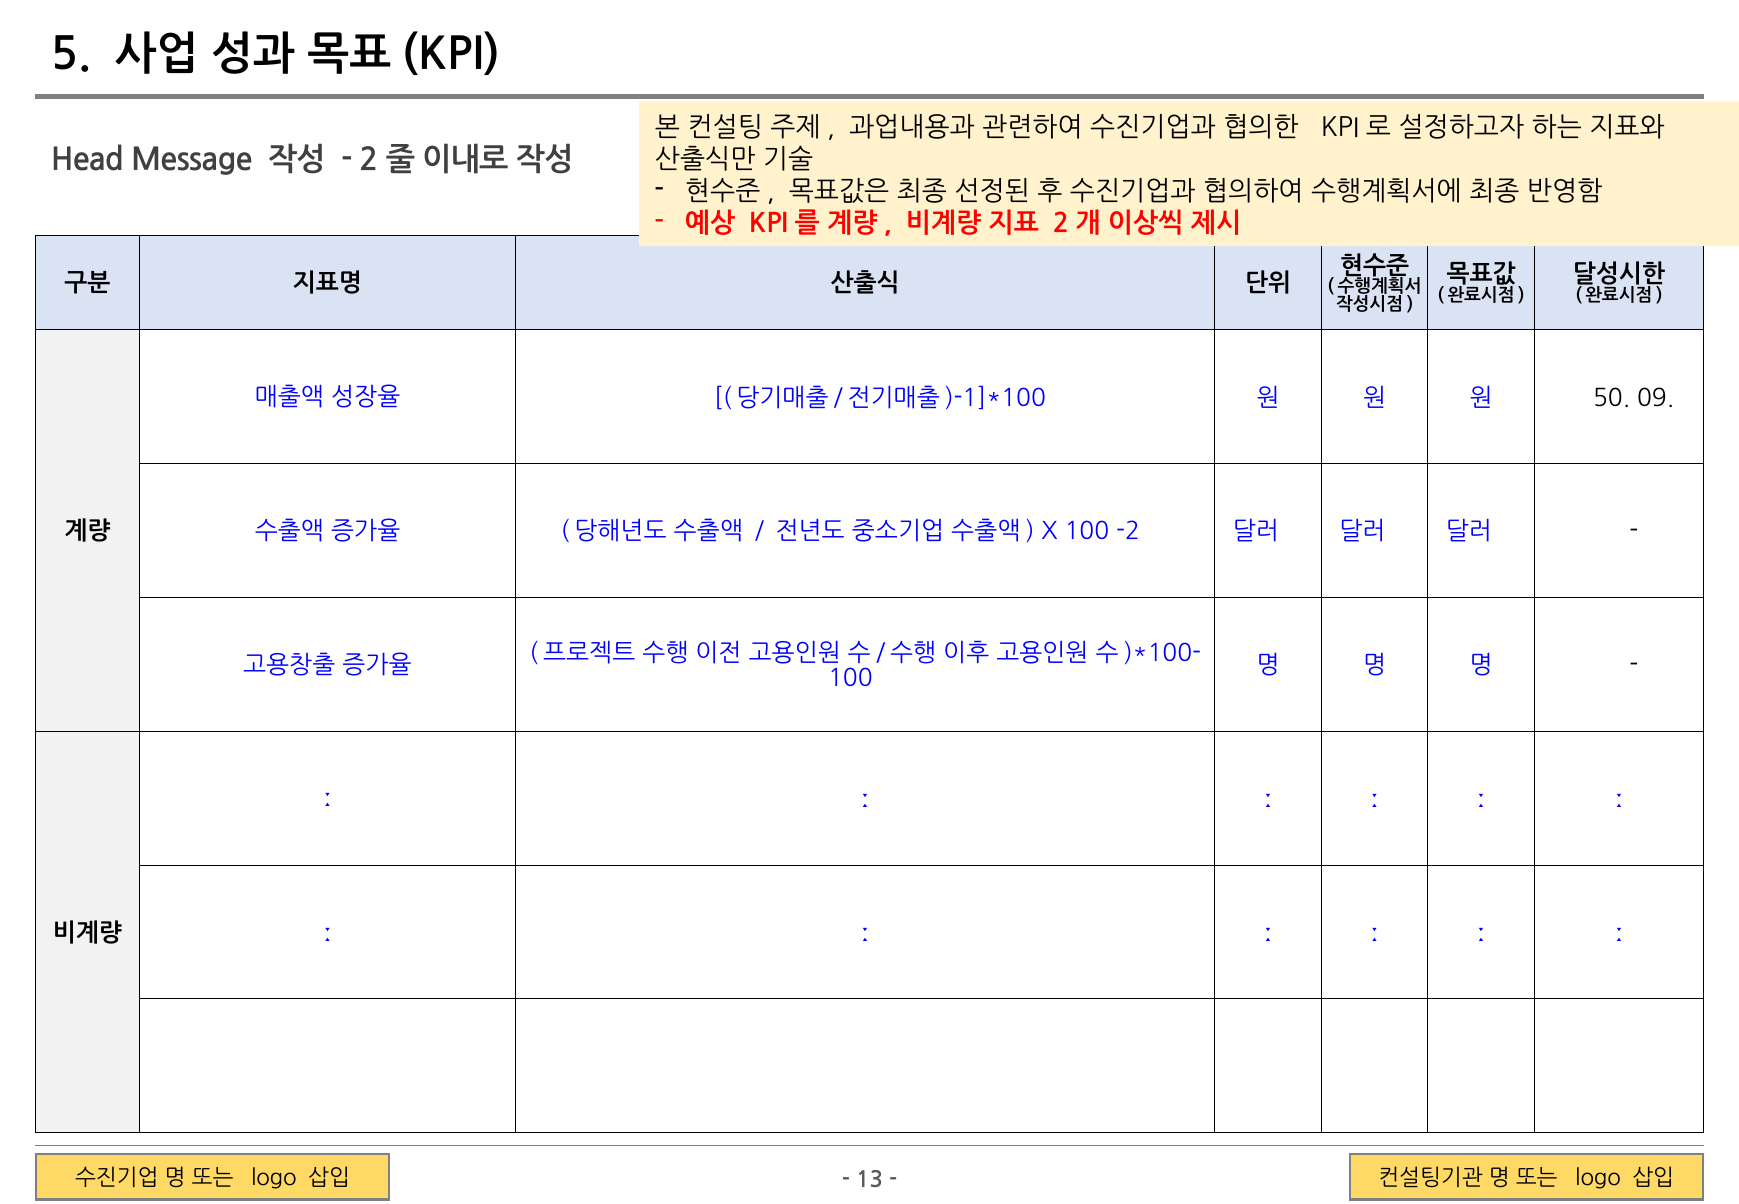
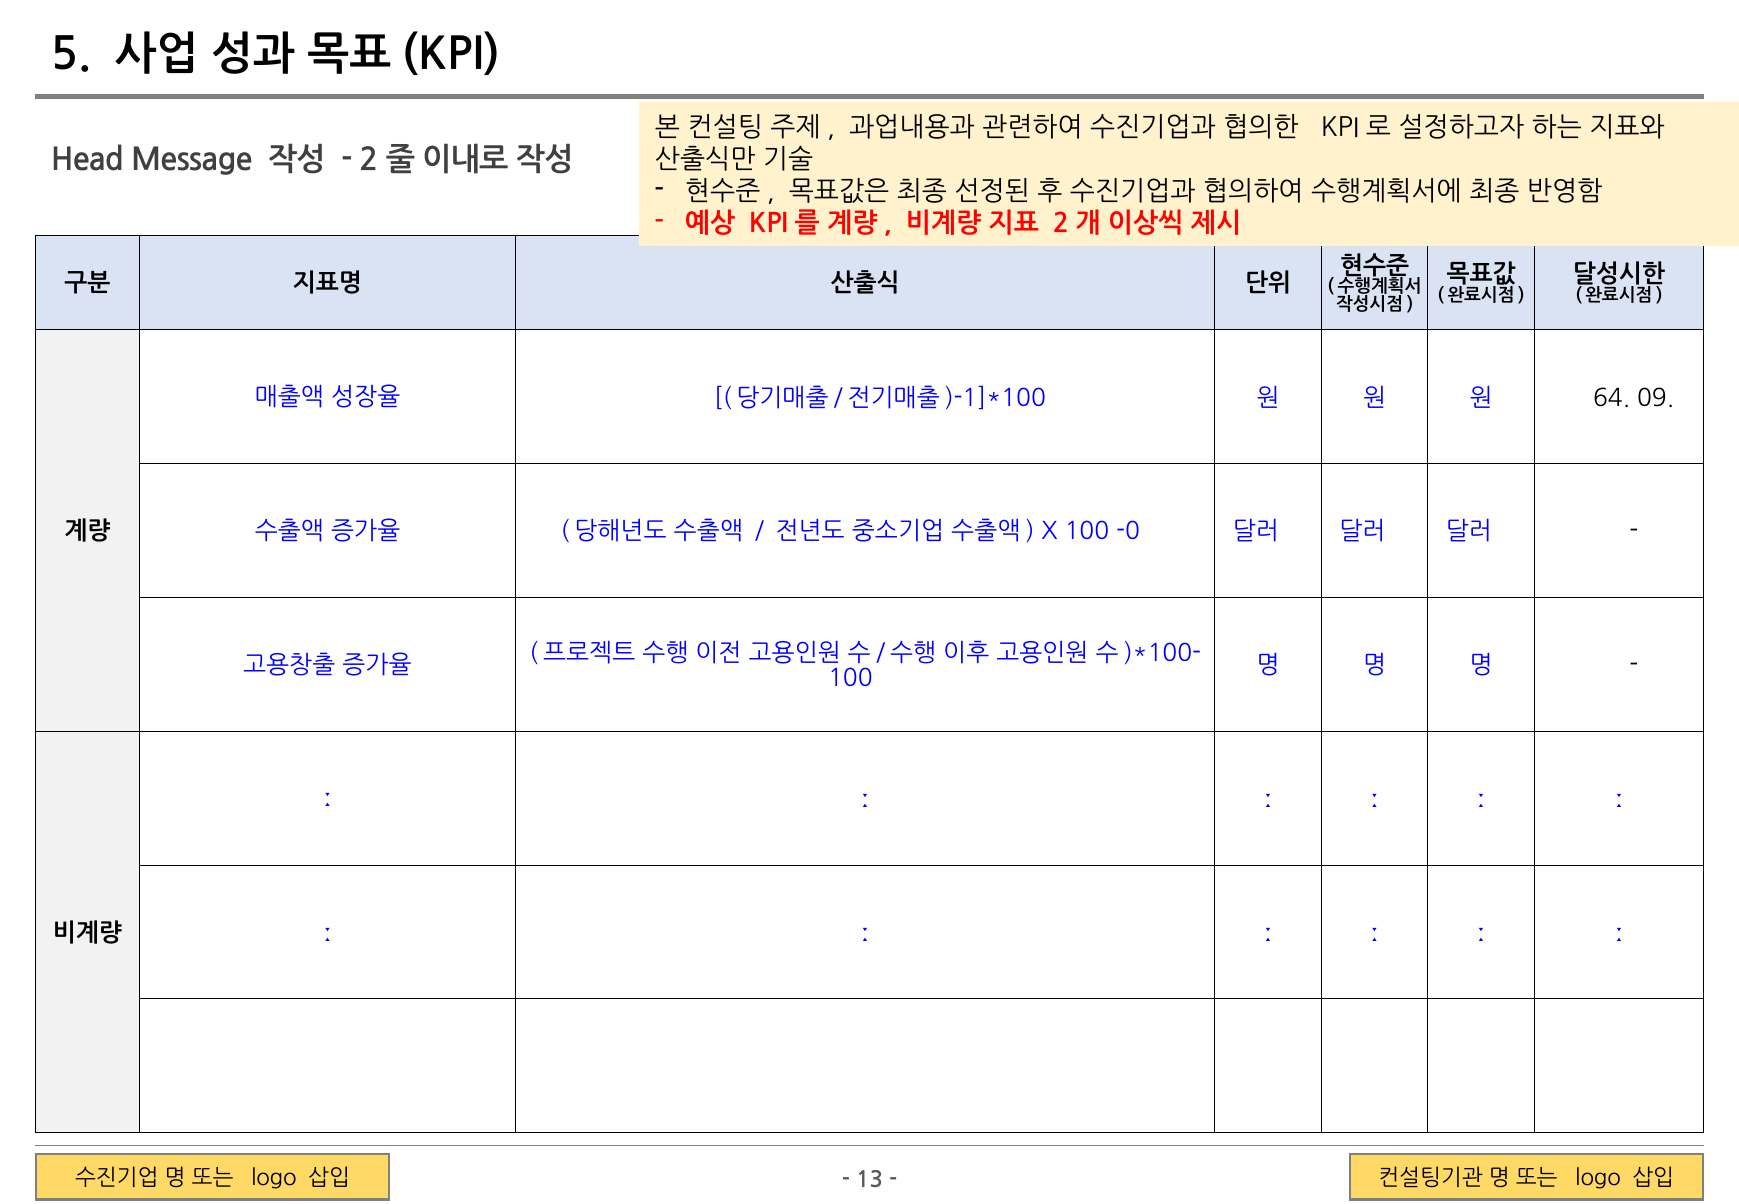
50: 50 -> 64
-2: -2 -> -0
